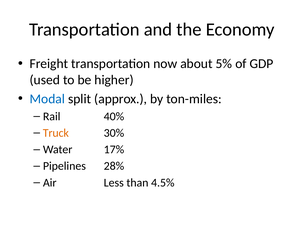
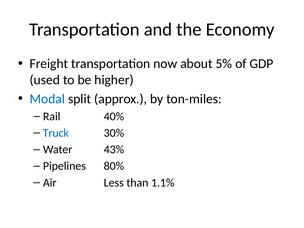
Truck colour: orange -> blue
17%: 17% -> 43%
28%: 28% -> 80%
4.5%: 4.5% -> 1.1%
